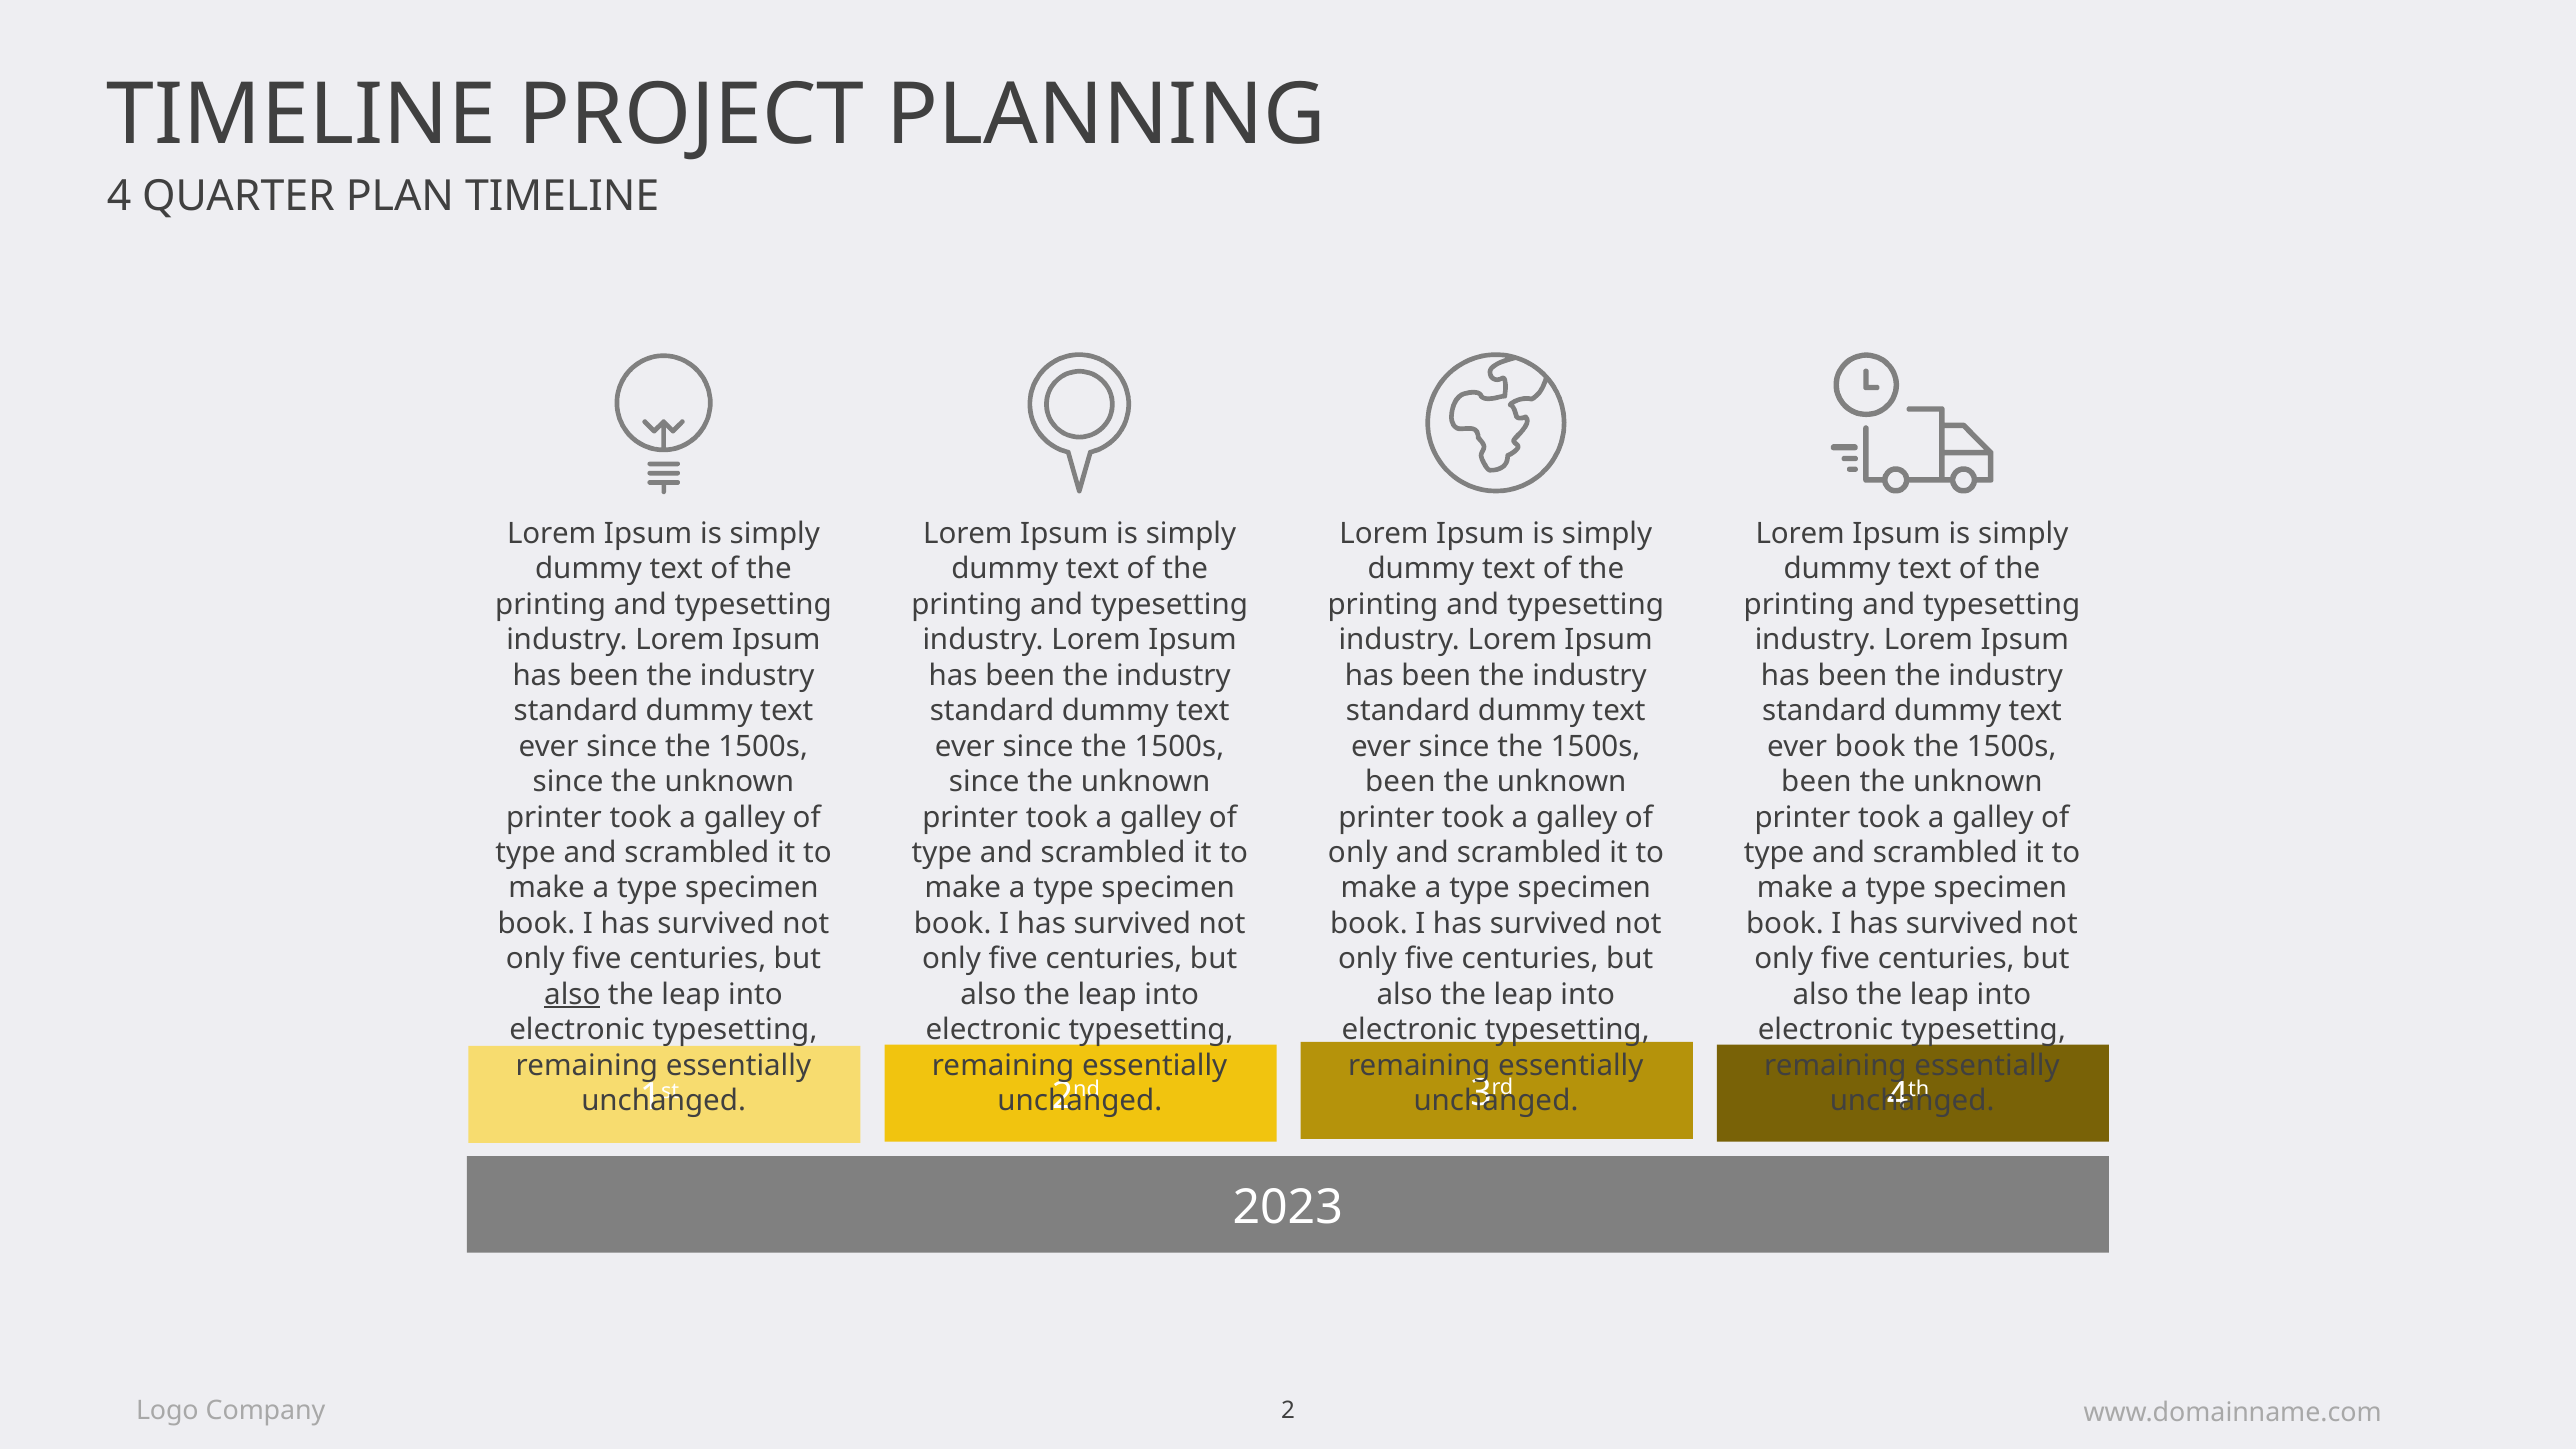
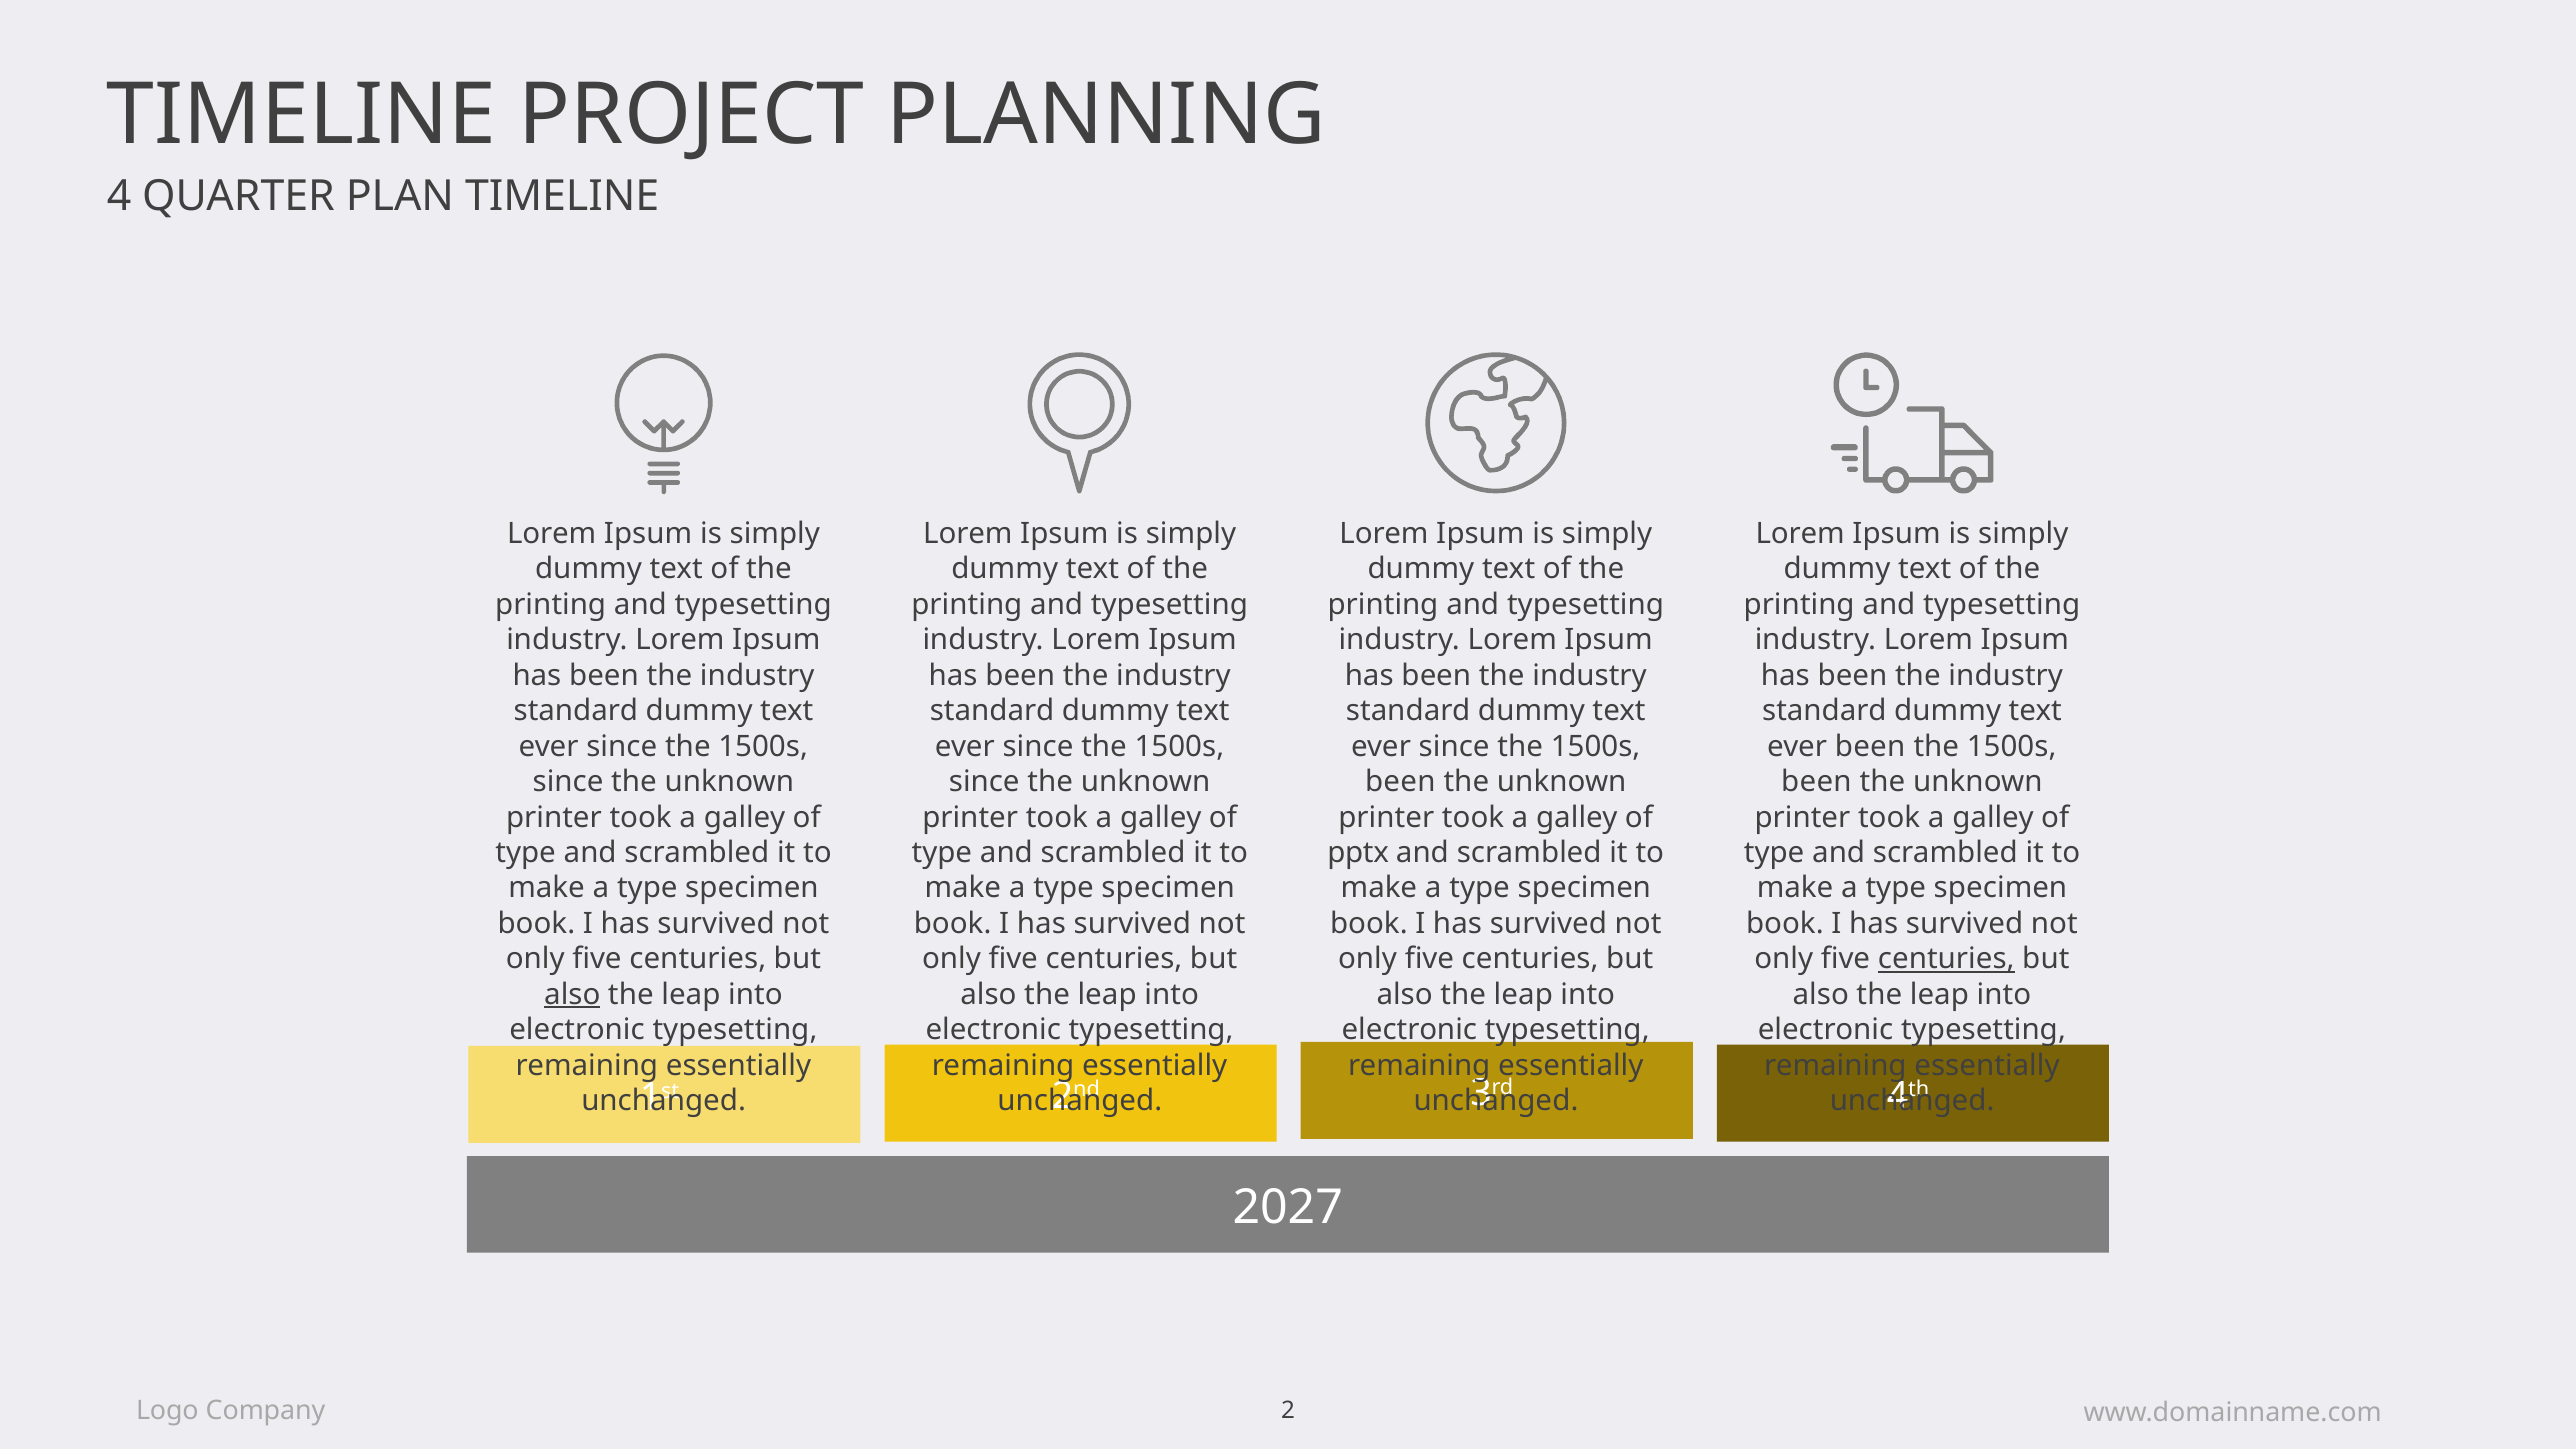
ever book: book -> been
only at (1358, 853): only -> pptx
centuries at (1946, 959) underline: none -> present
2023: 2023 -> 2027
